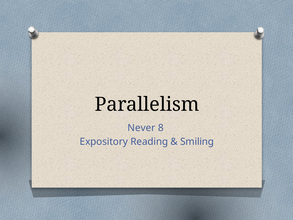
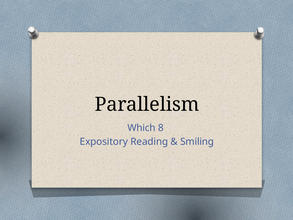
Never: Never -> Which
